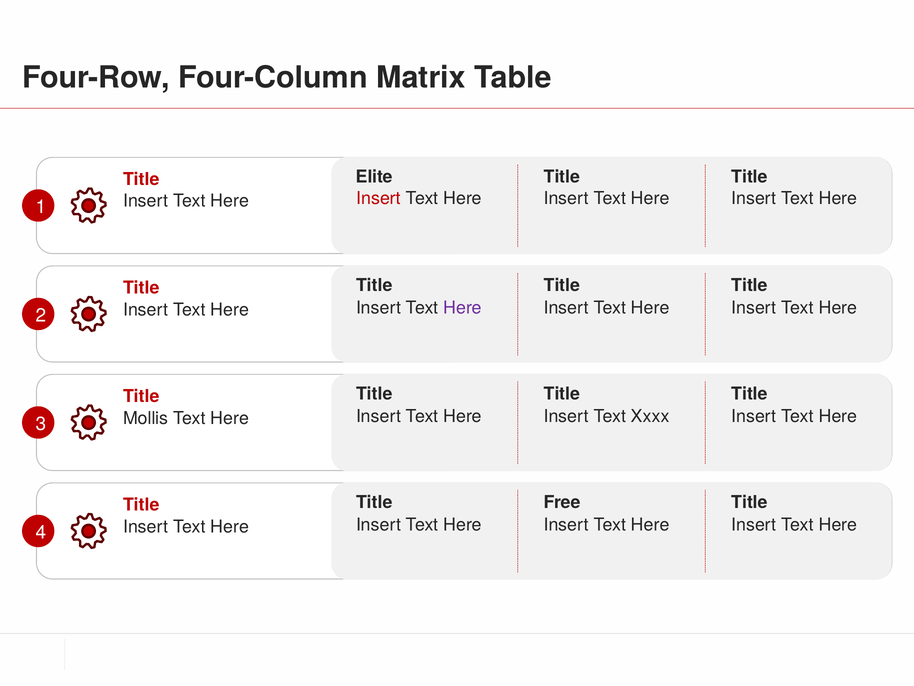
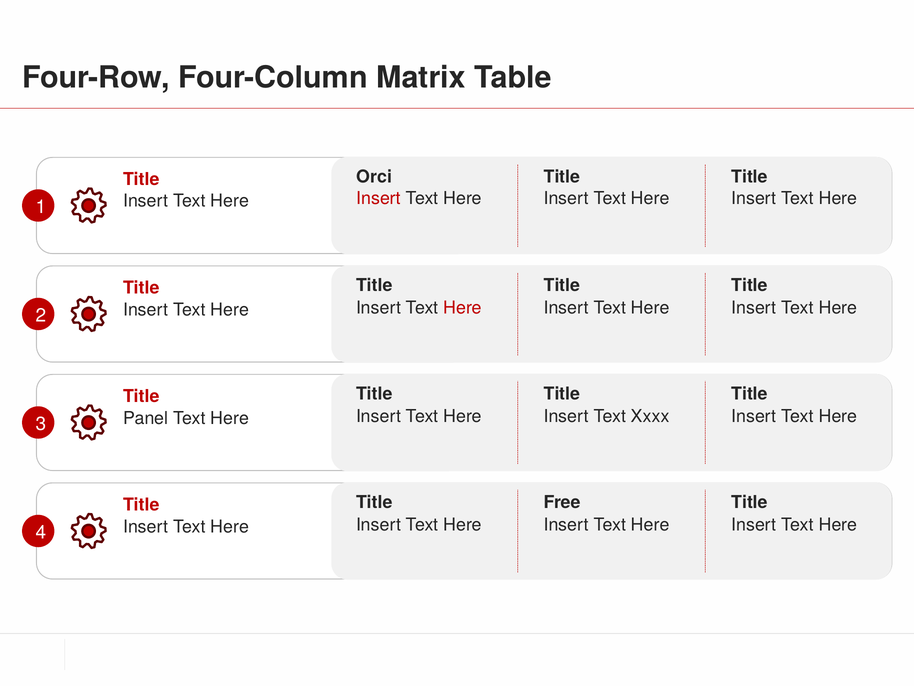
Elite: Elite -> Orci
Here at (463, 307) colour: purple -> red
Mollis: Mollis -> Panel
